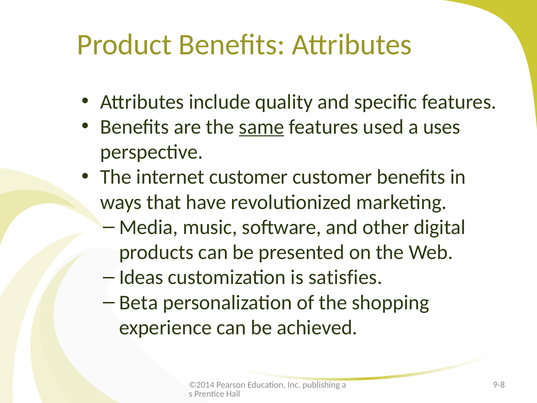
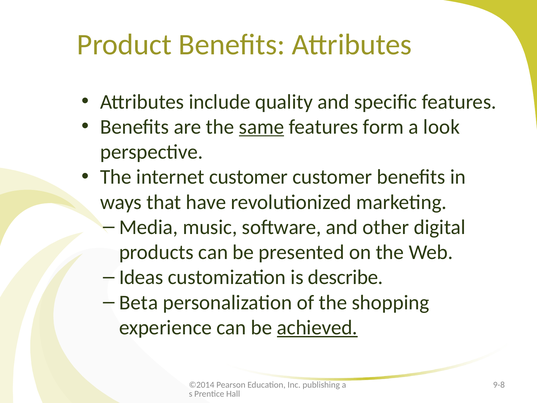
used: used -> form
uses: uses -> look
satisfies: satisfies -> describe
achieved underline: none -> present
